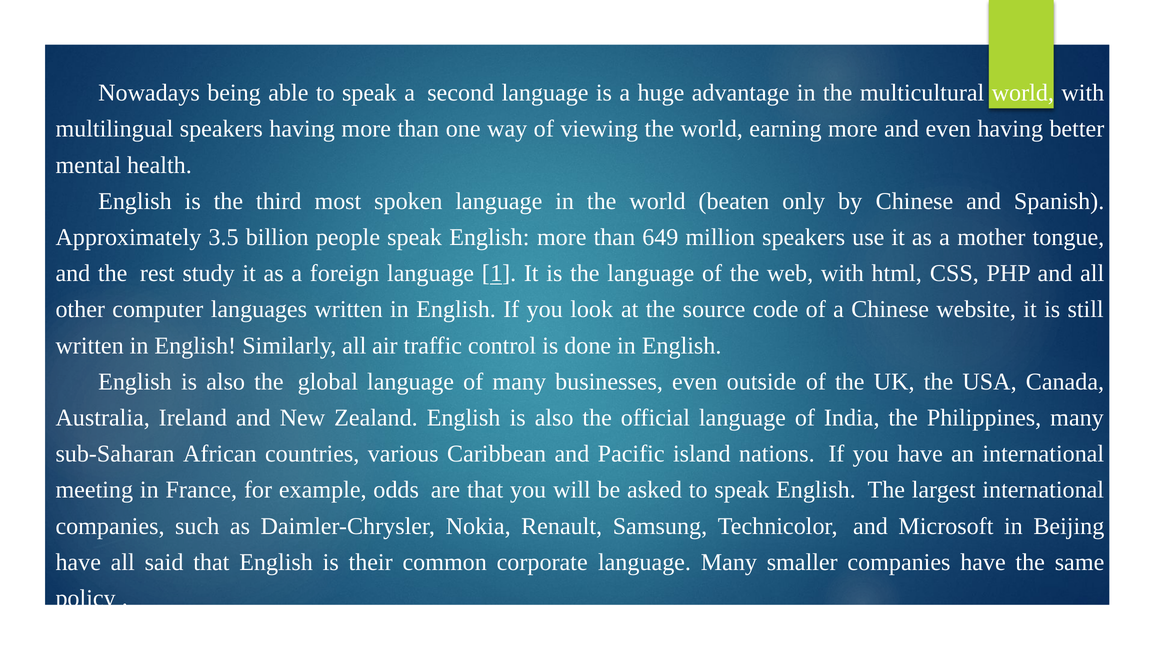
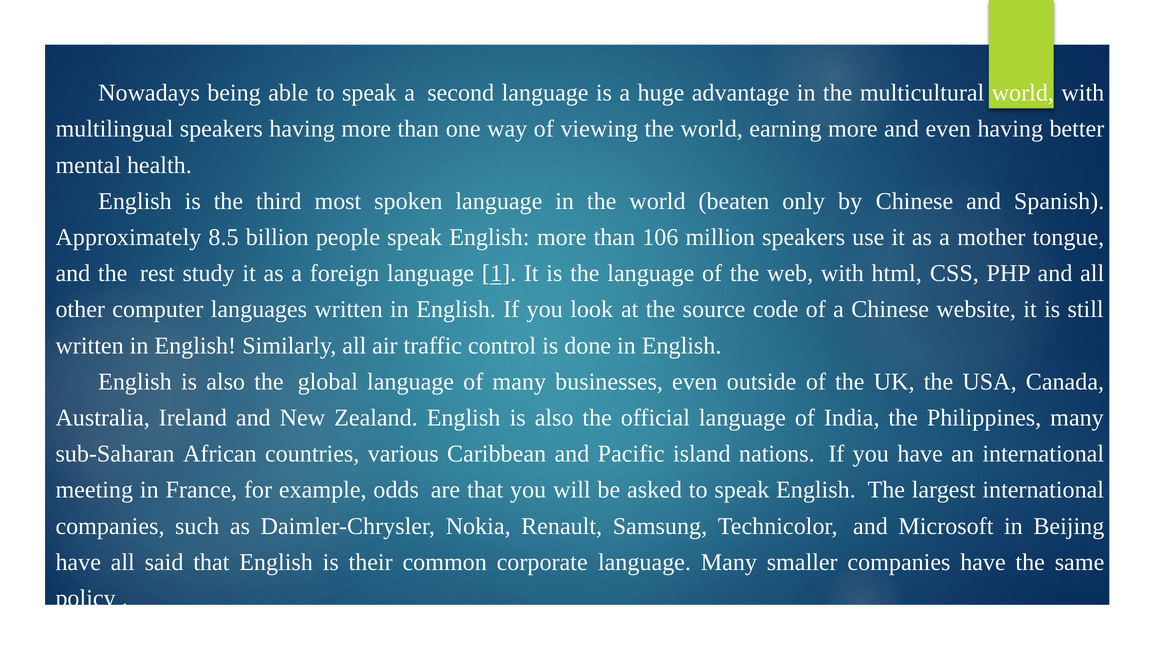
3.5: 3.5 -> 8.5
649: 649 -> 106
